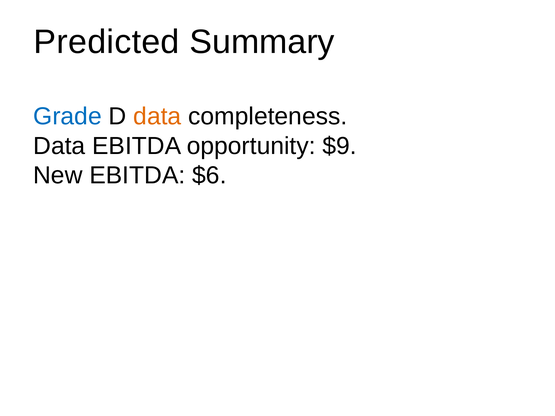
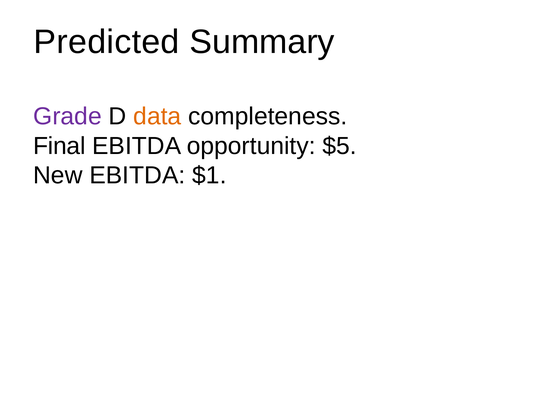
Grade colour: blue -> purple
Data at (59, 146): Data -> Final
$9: $9 -> $5
$6: $6 -> $1
